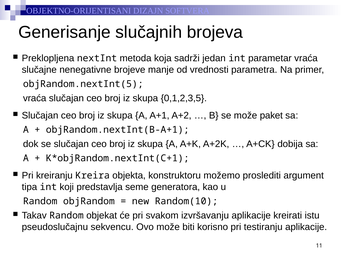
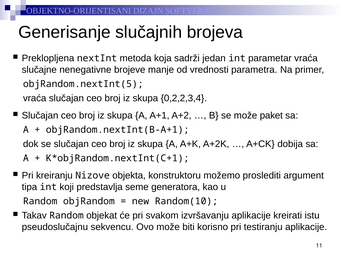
0,1,2,3,5: 0,1,2,3,5 -> 0,2,2,3,4
Kreira: Kreira -> Nizove
